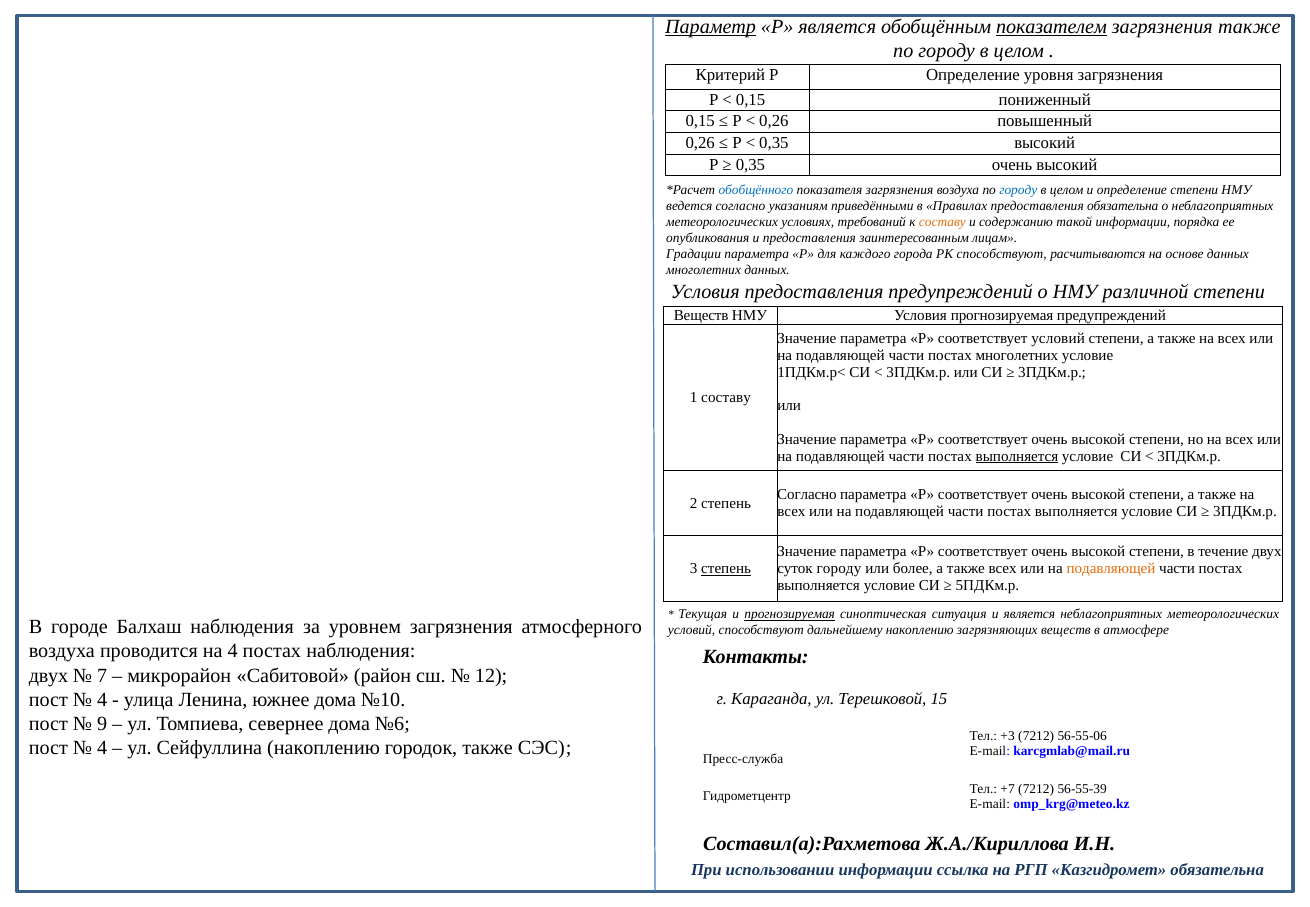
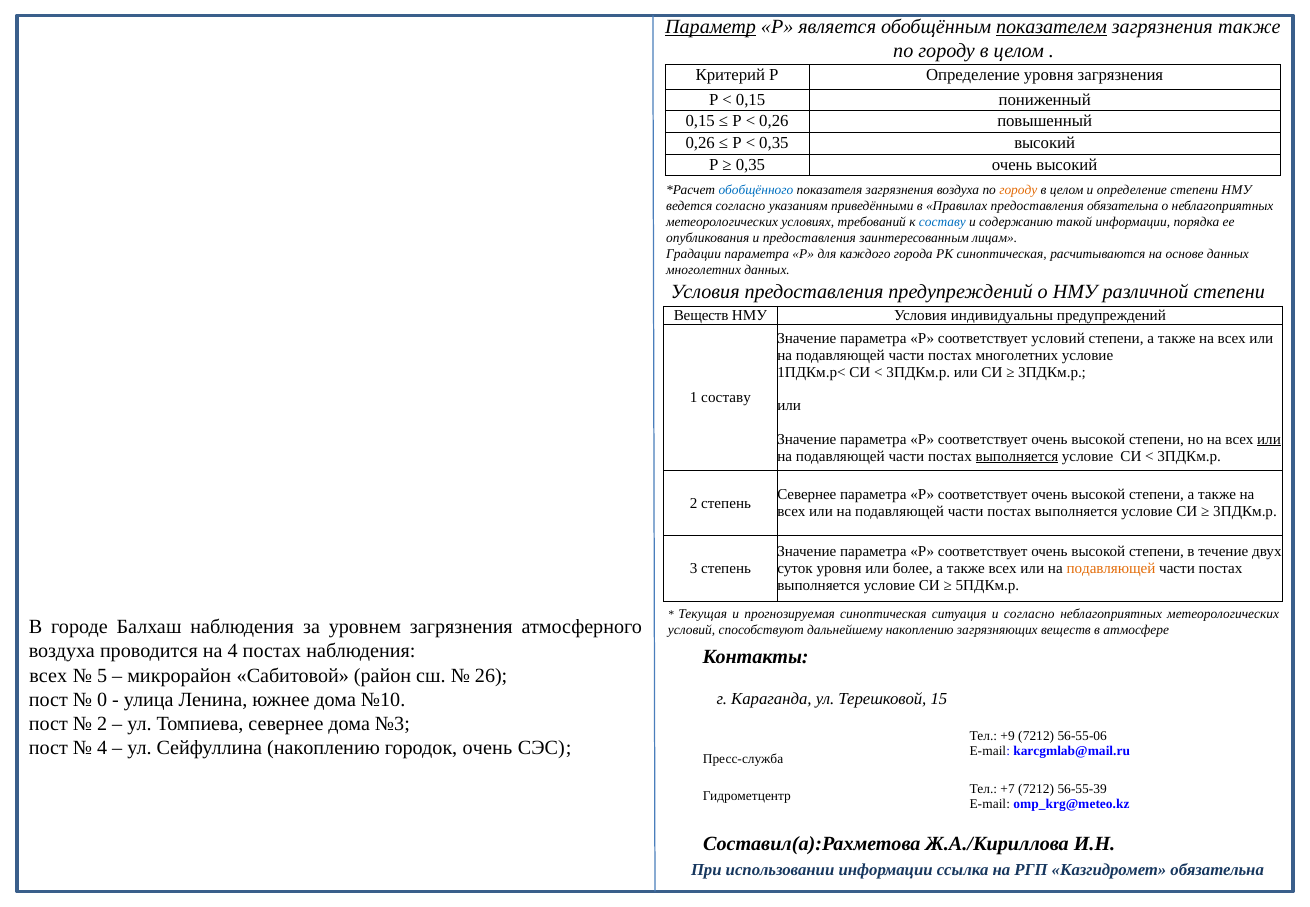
городу at (1018, 190) colour: blue -> orange
составу at (942, 222) colour: orange -> blue
РК способствуют: способствуют -> синоптическая
Условия прогнозируемая: прогнозируемая -> индивидуальны
или at (1269, 439) underline: none -> present
Согласно at (807, 495): Согласно -> Севернее
степень at (726, 569) underline: present -> none
суток городу: городу -> уровня
прогнозируемая at (790, 614) underline: present -> none
и является: является -> согласно
двух at (48, 675): двух -> всех
7: 7 -> 5
12: 12 -> 26
4 at (102, 700): 4 -> 0
9 at (102, 724): 9 -> 2
№6: №6 -> №3
+3: +3 -> +9
городок также: также -> очень
